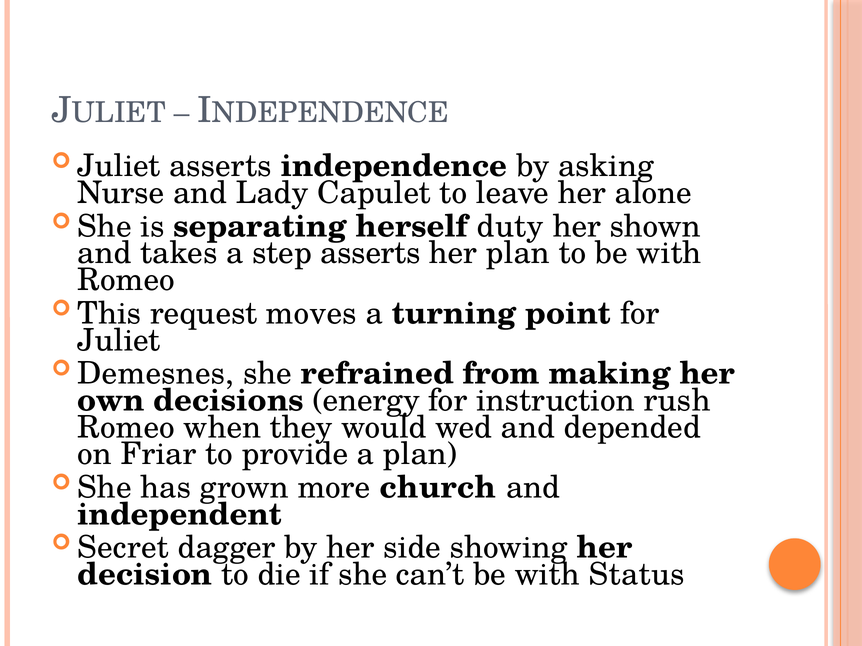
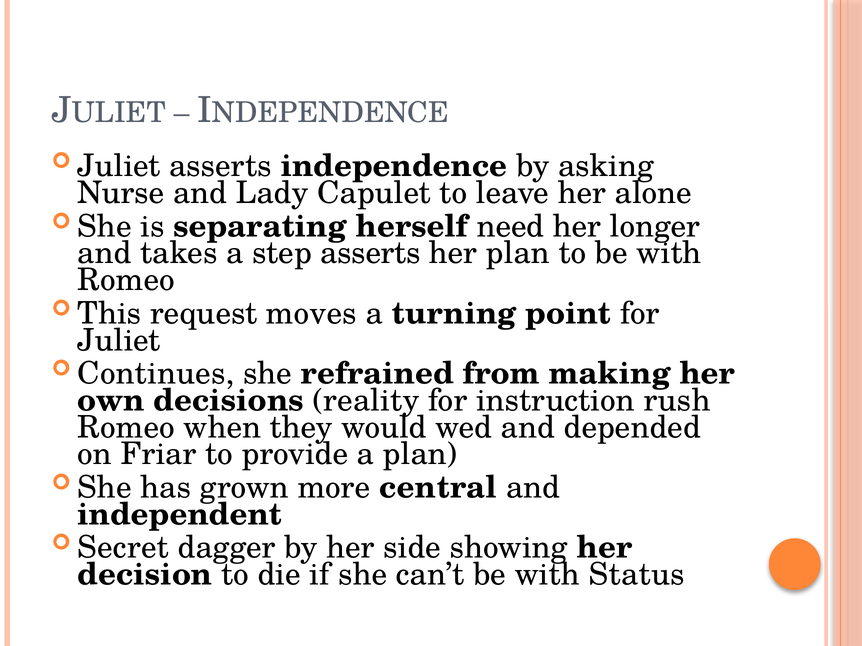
duty: duty -> need
shown: shown -> longer
Demesnes: Demesnes -> Continues
energy: energy -> reality
church: church -> central
